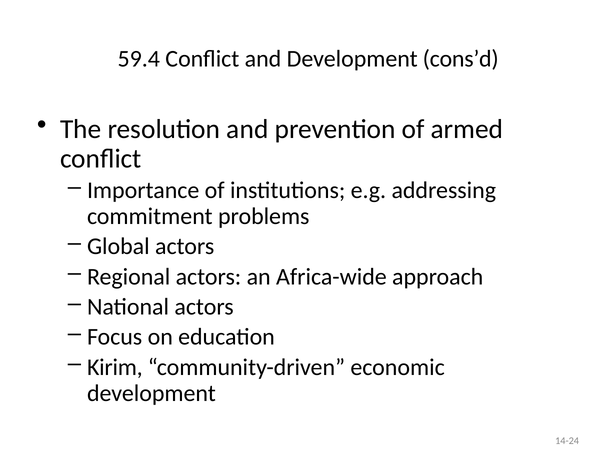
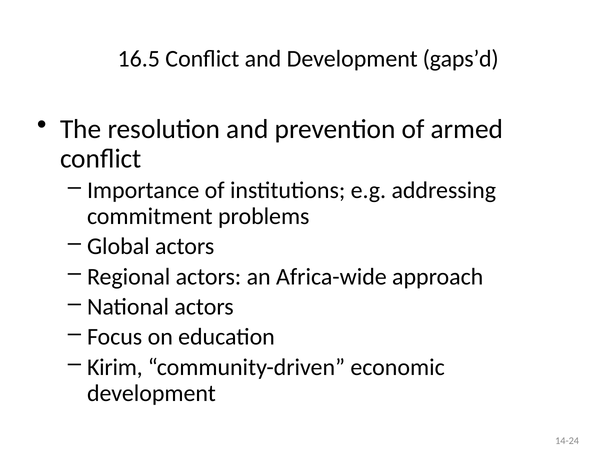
59.4: 59.4 -> 16.5
cons’d: cons’d -> gaps’d
